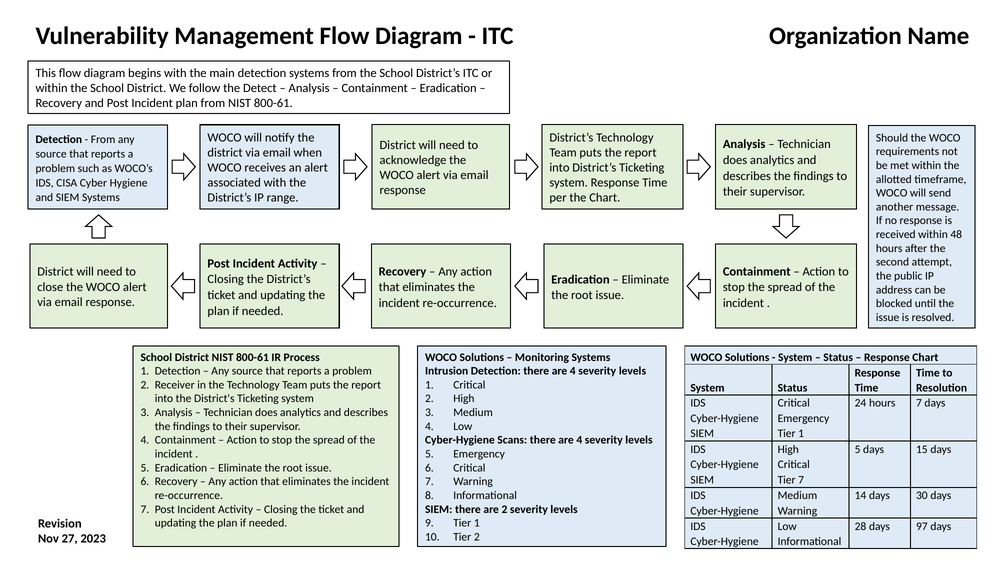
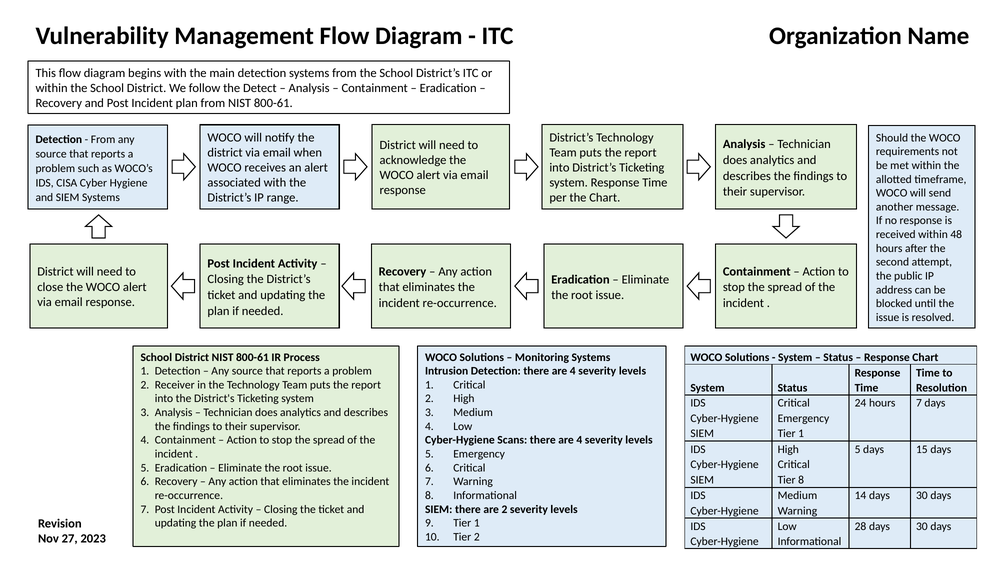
Tier 7: 7 -> 8
28 days 97: 97 -> 30
